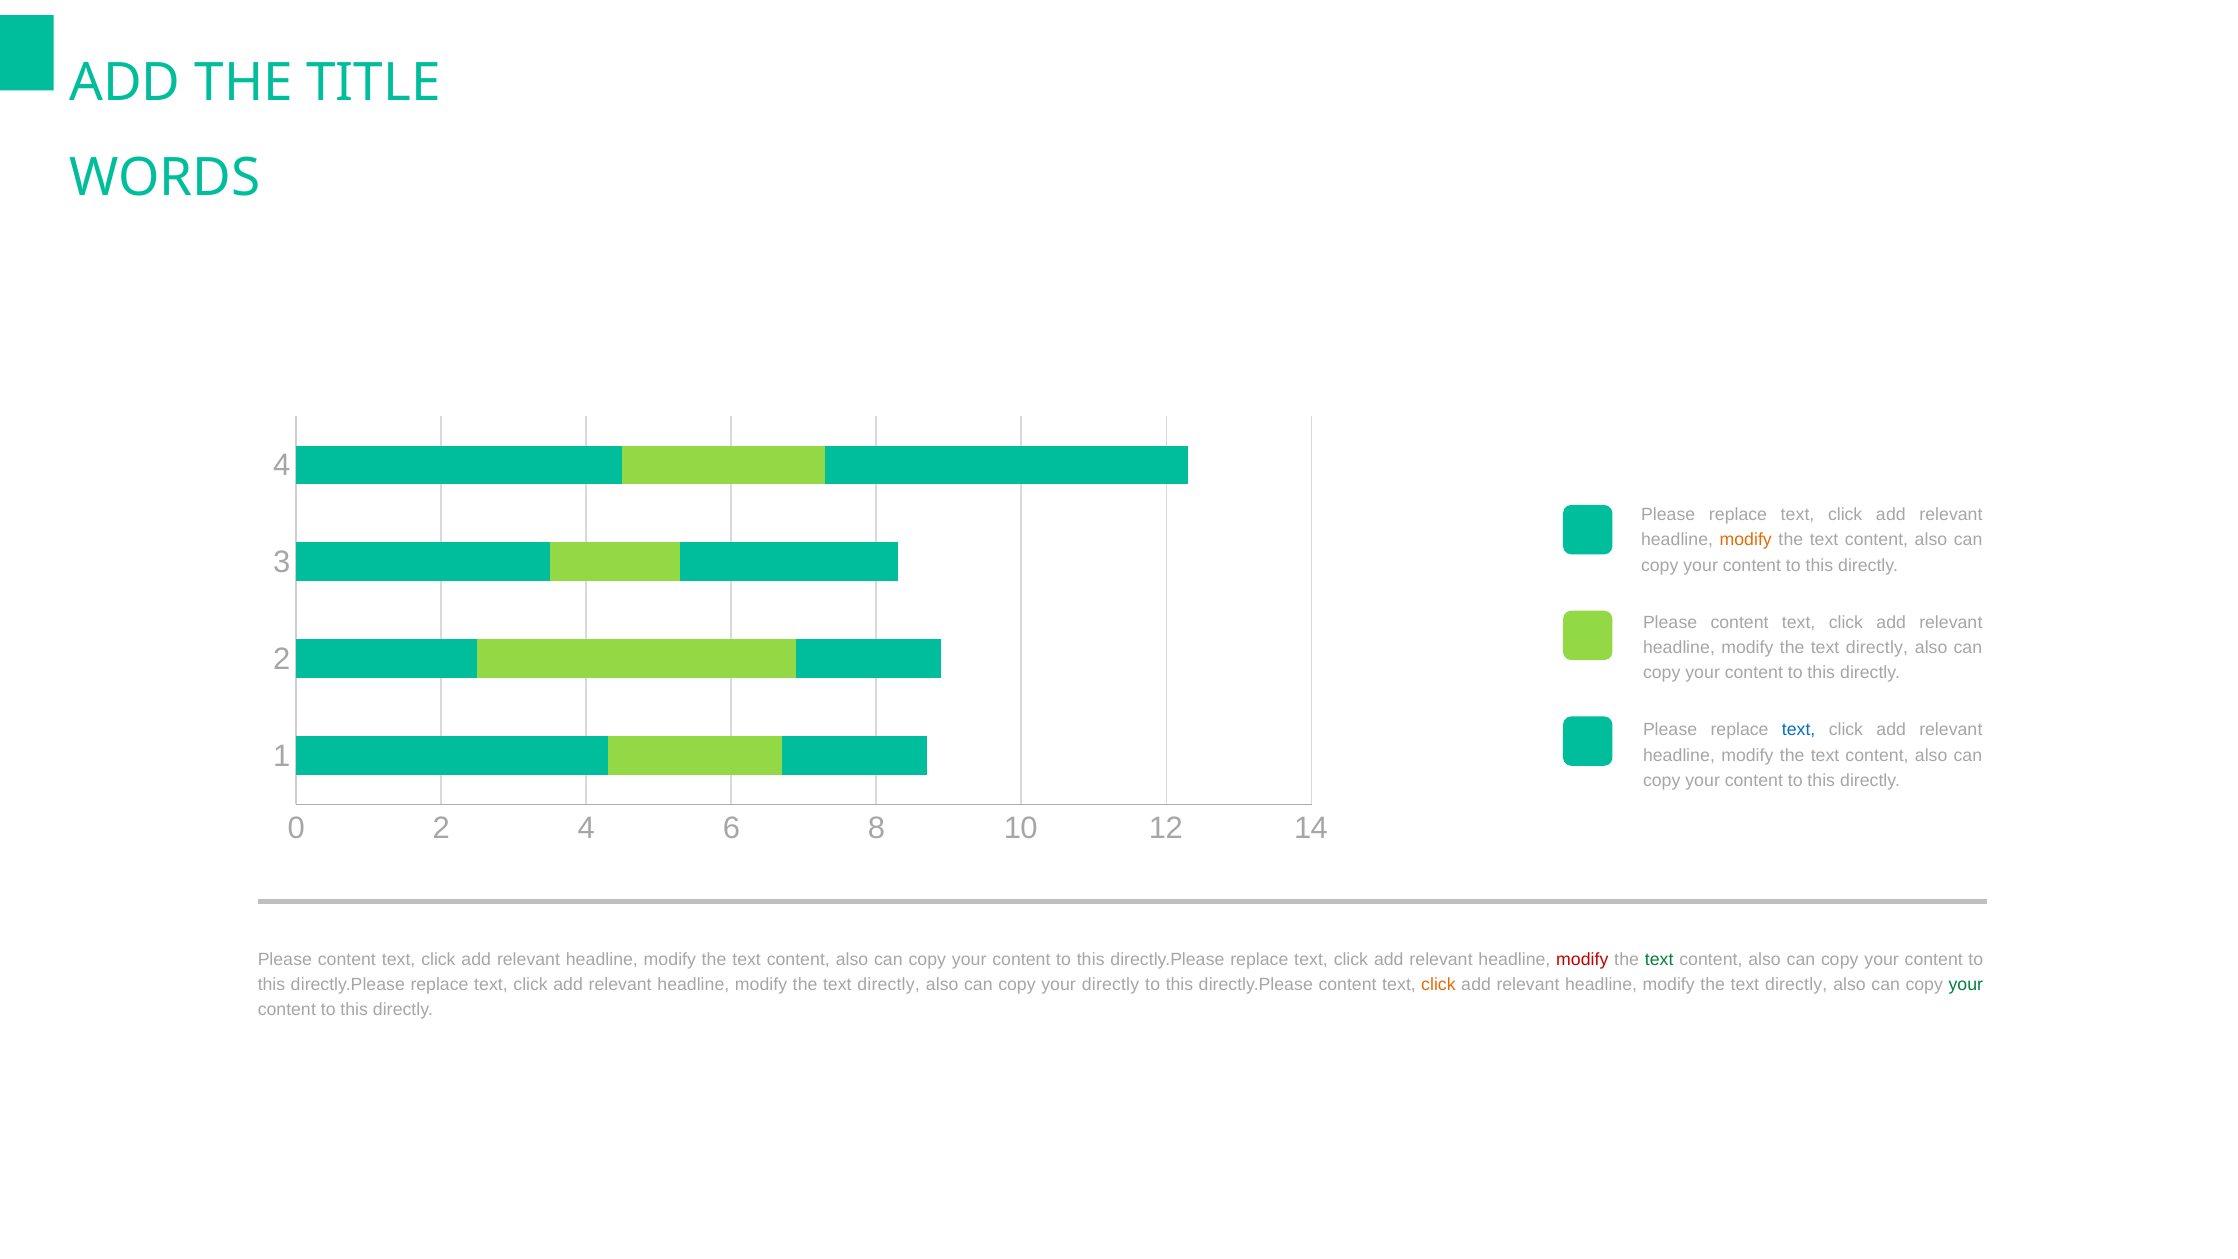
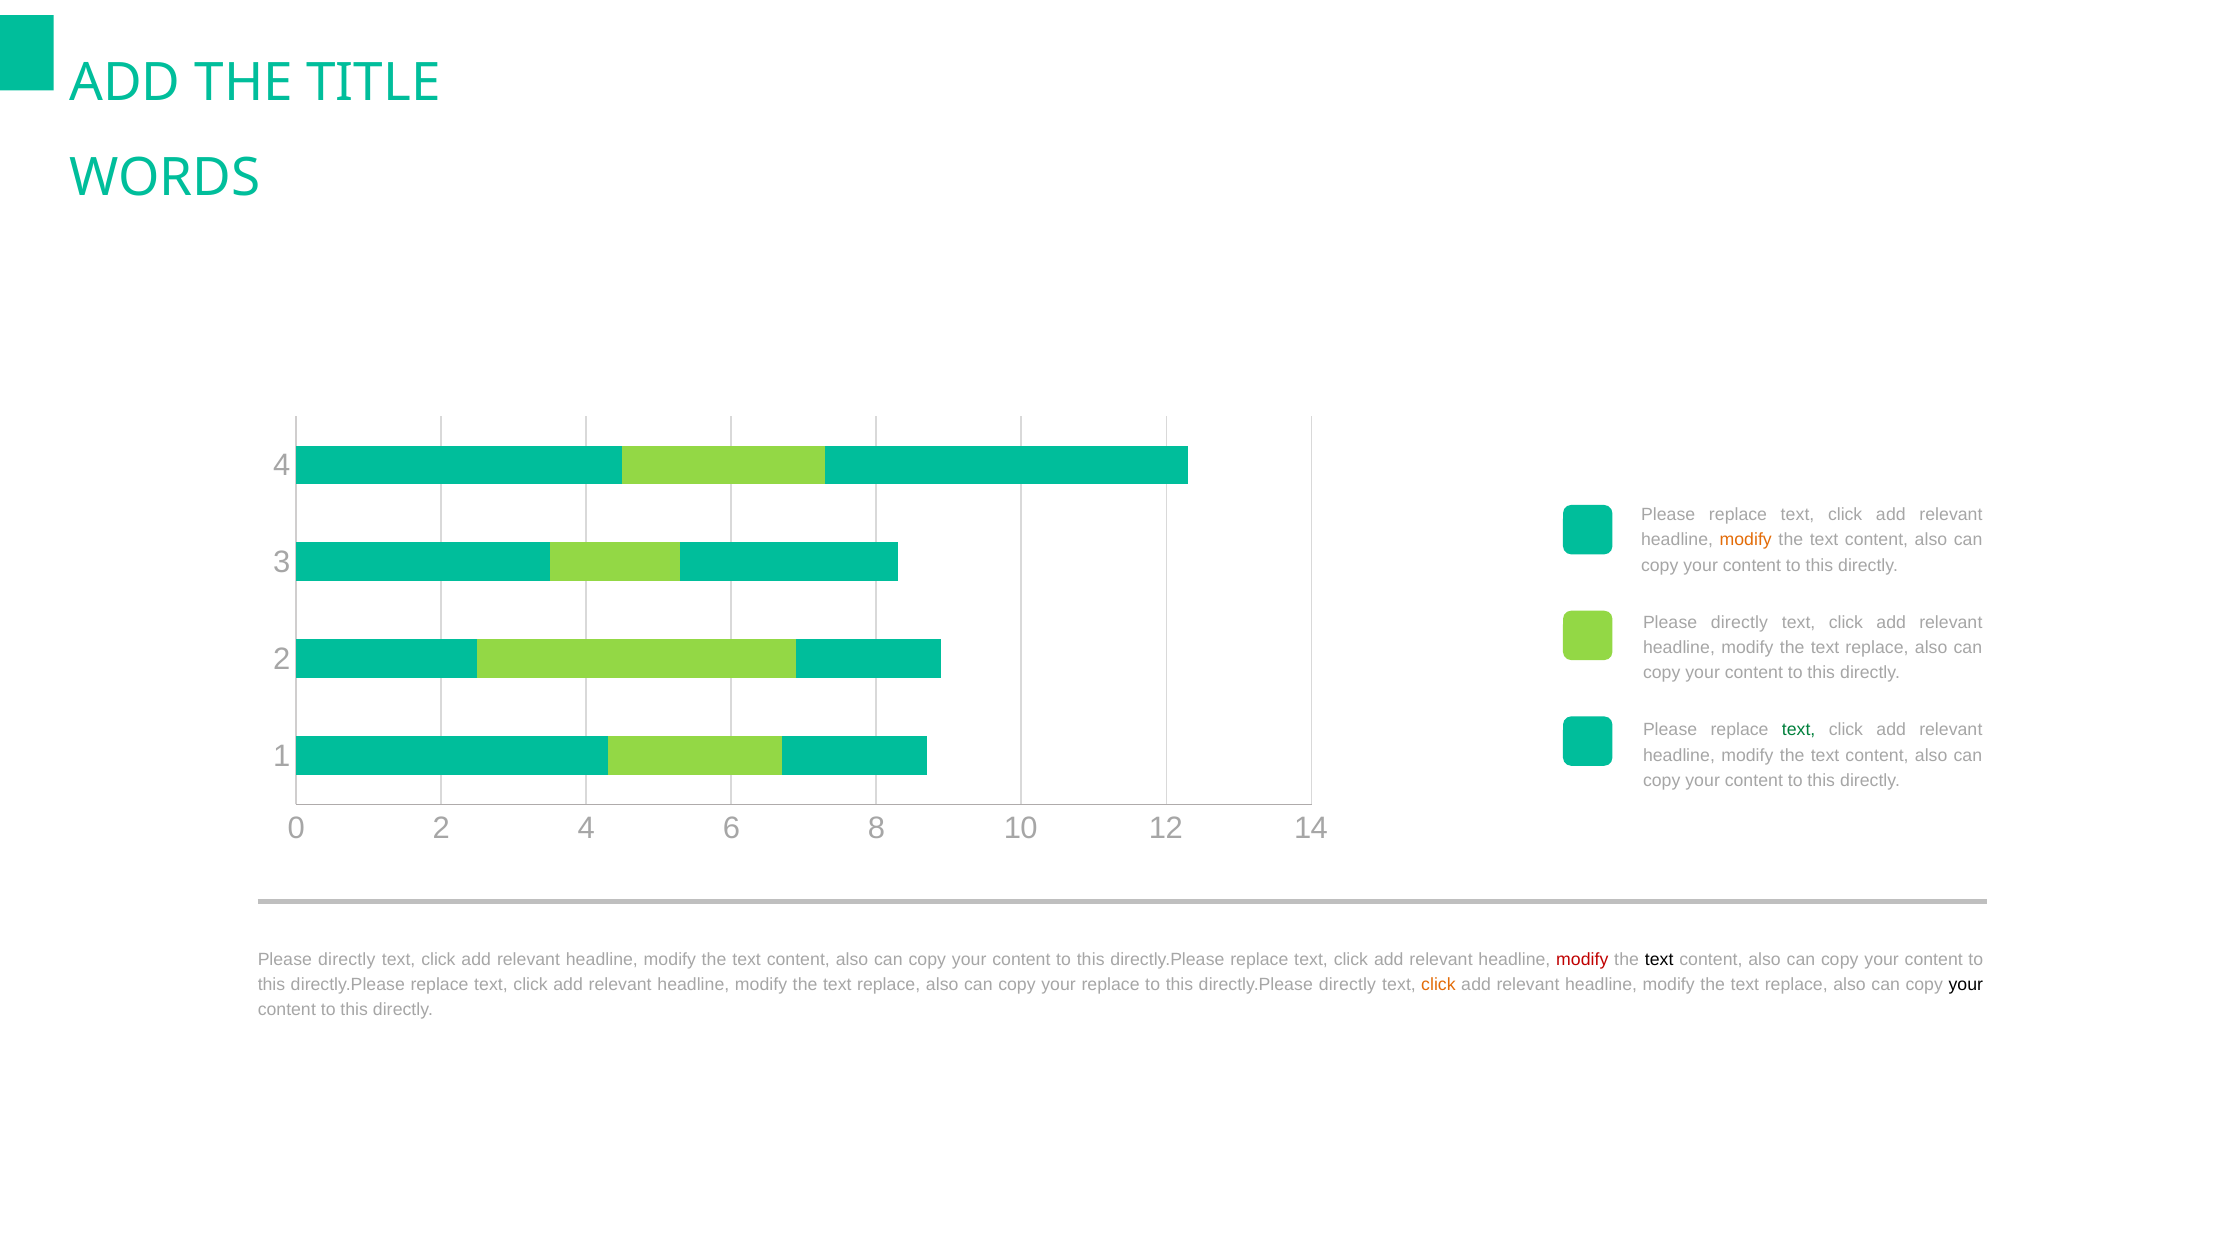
content at (1740, 622): content -> directly
directly at (1877, 648): directly -> replace
text at (1799, 730) colour: blue -> green
content at (347, 959): content -> directly
text at (1659, 959) colour: green -> black
directly at (889, 984): directly -> replace
your directly: directly -> replace
directly.Please content: content -> directly
directly at (1796, 984): directly -> replace
your at (1966, 984) colour: green -> black
